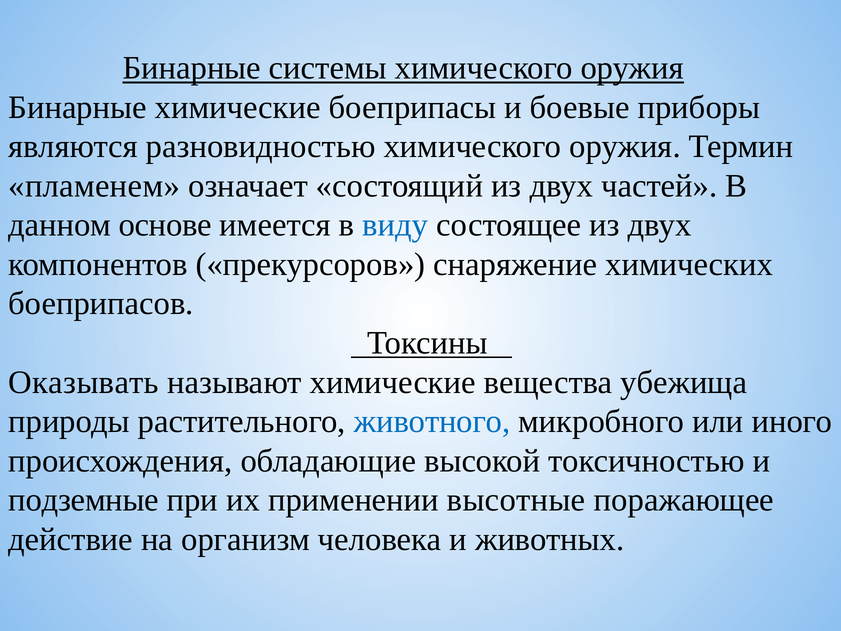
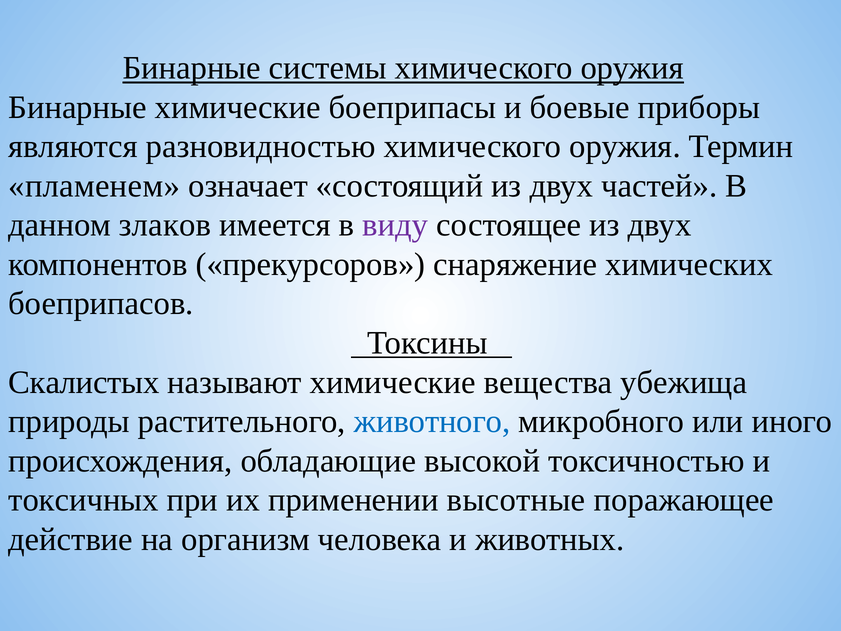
основе: основе -> злаков
виду colour: blue -> purple
Оказывать: Оказывать -> Скалистых
подземные: подземные -> токсичных
